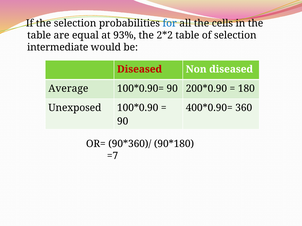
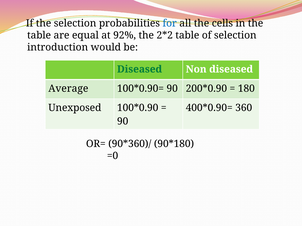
93%: 93% -> 92%
intermediate: intermediate -> introduction
Diseased at (140, 69) colour: red -> green
=7: =7 -> =0
